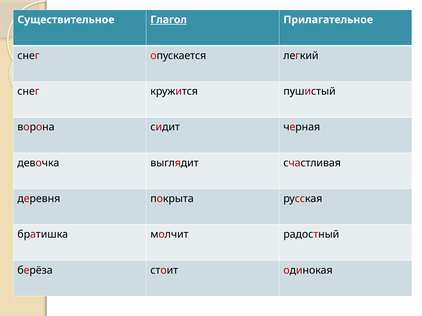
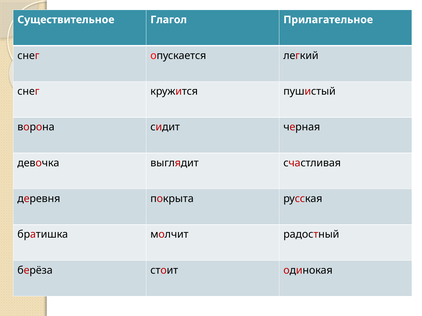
Глагол underline: present -> none
